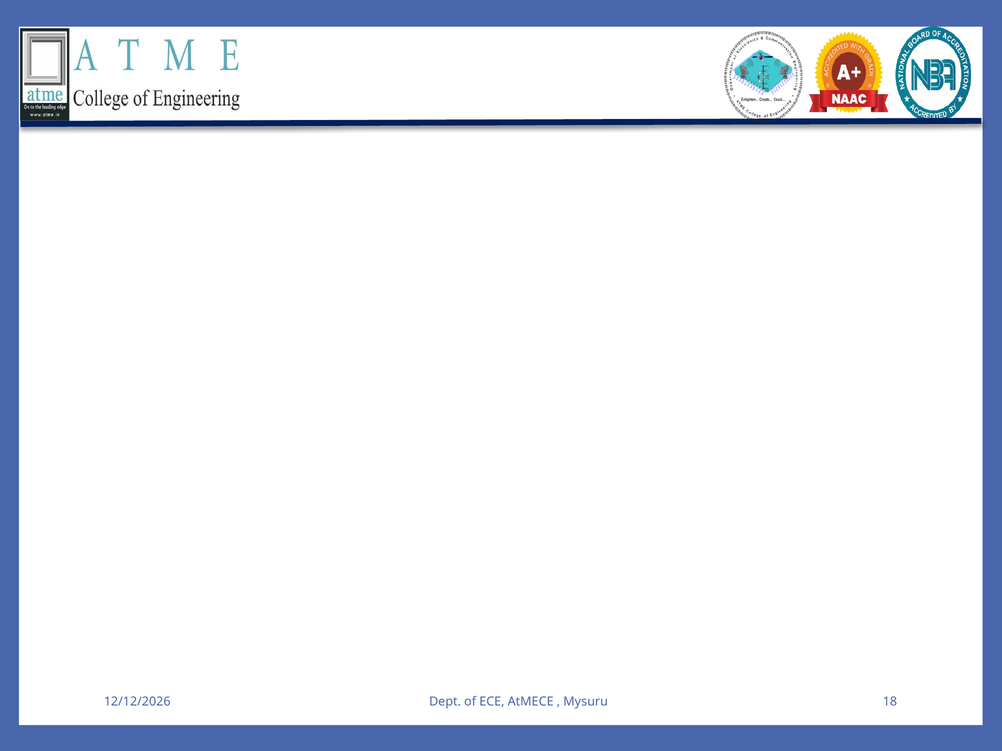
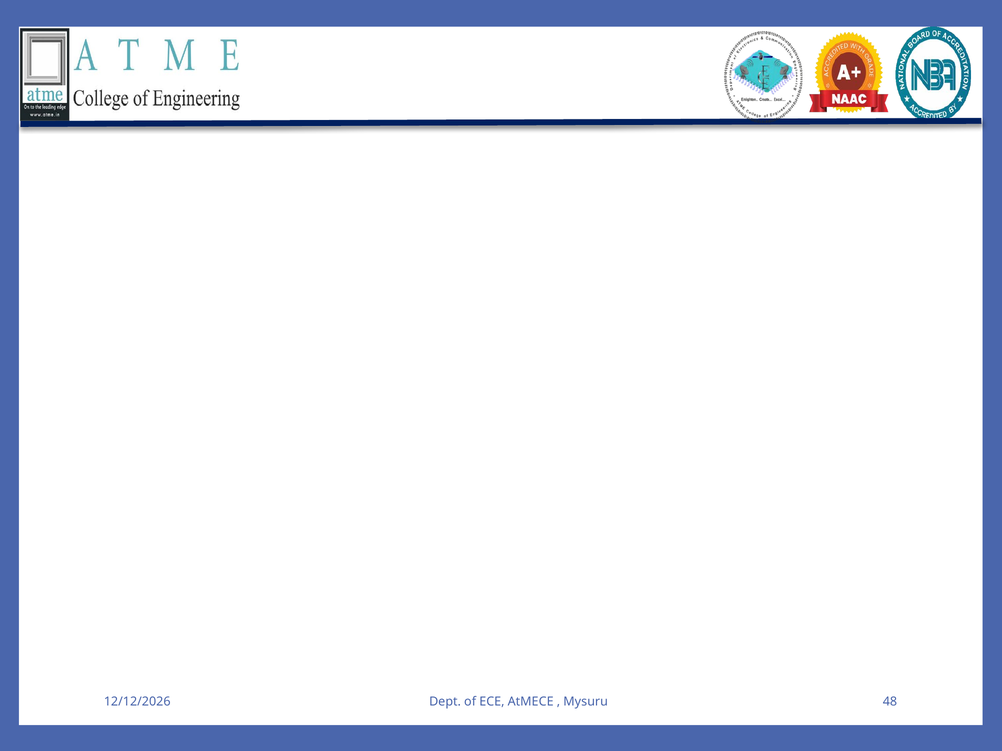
18: 18 -> 48
